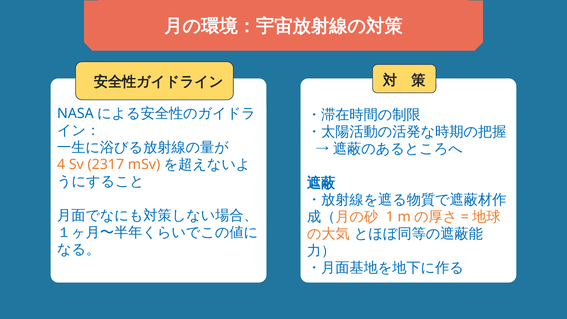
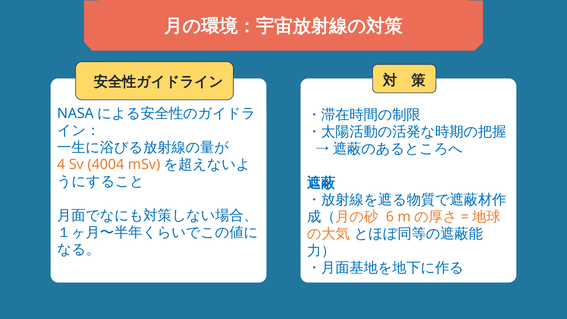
2317: 2317 -> 4004
1: 1 -> 6
